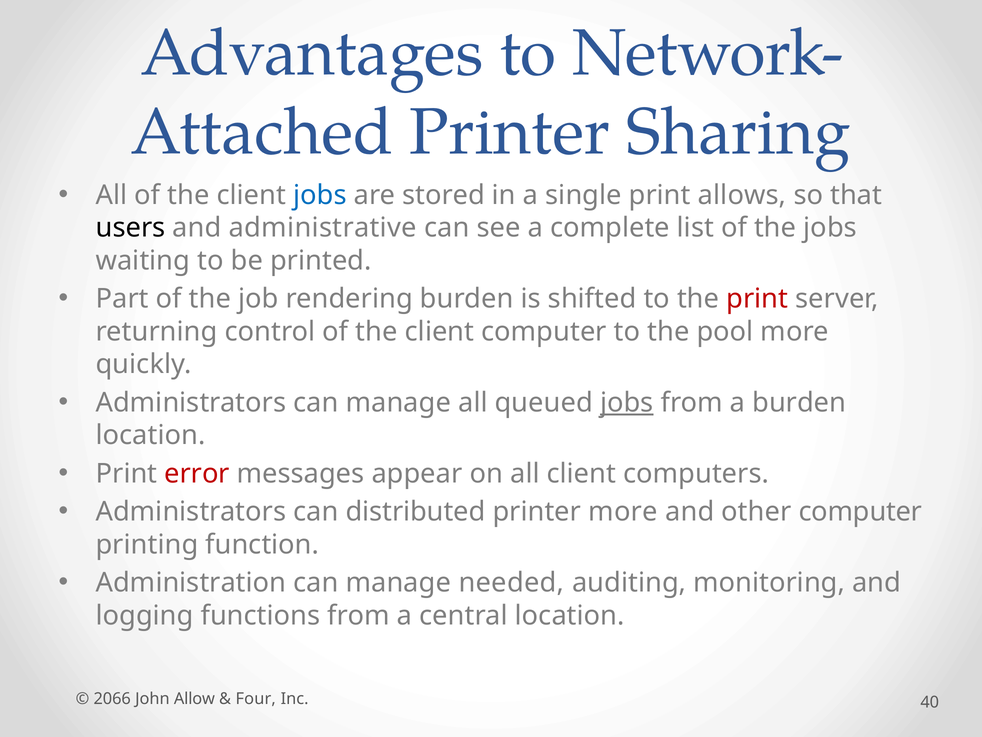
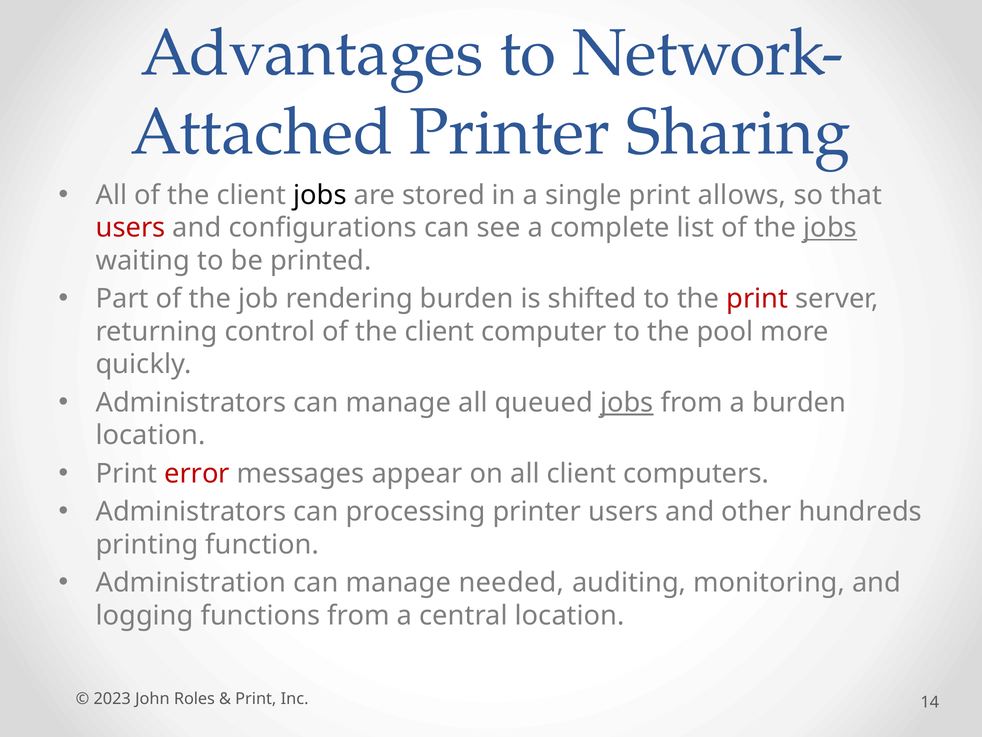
jobs at (320, 195) colour: blue -> black
users at (131, 228) colour: black -> red
administrative: administrative -> configurations
jobs at (830, 228) underline: none -> present
distributed: distributed -> processing
printer more: more -> users
other computer: computer -> hundreds
2066: 2066 -> 2023
Allow: Allow -> Roles
Four at (256, 699): Four -> Print
40: 40 -> 14
